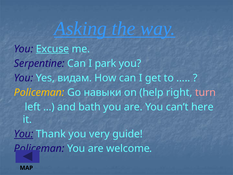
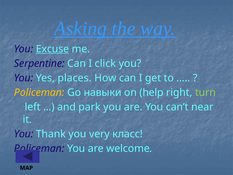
park: park -> click
видам: видам -> places
turn colour: pink -> light green
bath: bath -> park
here: here -> near
You at (24, 134) underline: present -> none
guide: guide -> класс
